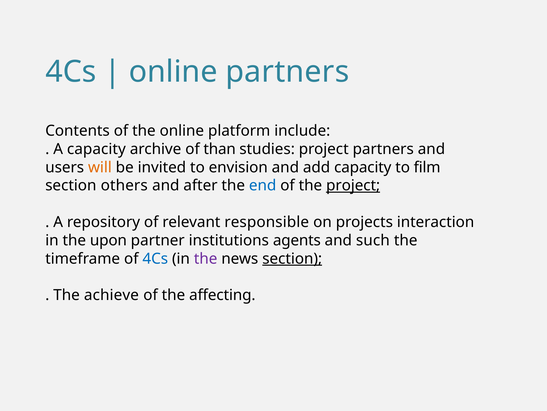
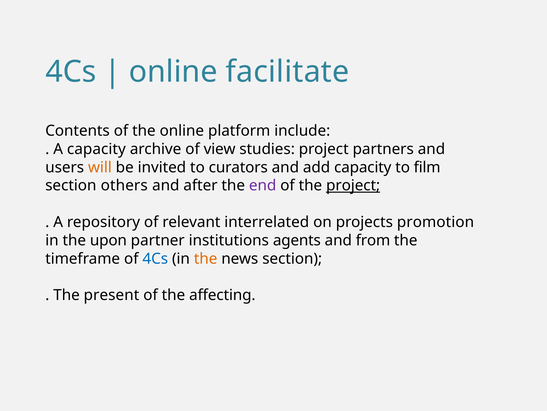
online partners: partners -> facilitate
than: than -> view
envision: envision -> curators
end colour: blue -> purple
responsible: responsible -> interrelated
interaction: interaction -> promotion
such: such -> from
the at (206, 258) colour: purple -> orange
section at (292, 258) underline: present -> none
achieve: achieve -> present
